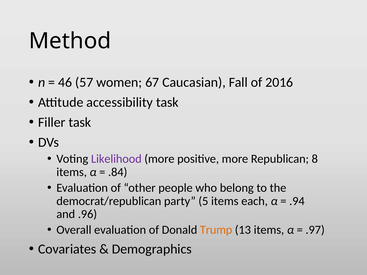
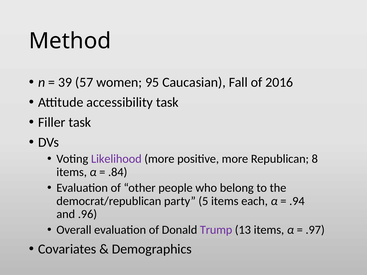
46: 46 -> 39
67: 67 -> 95
Trump colour: orange -> purple
